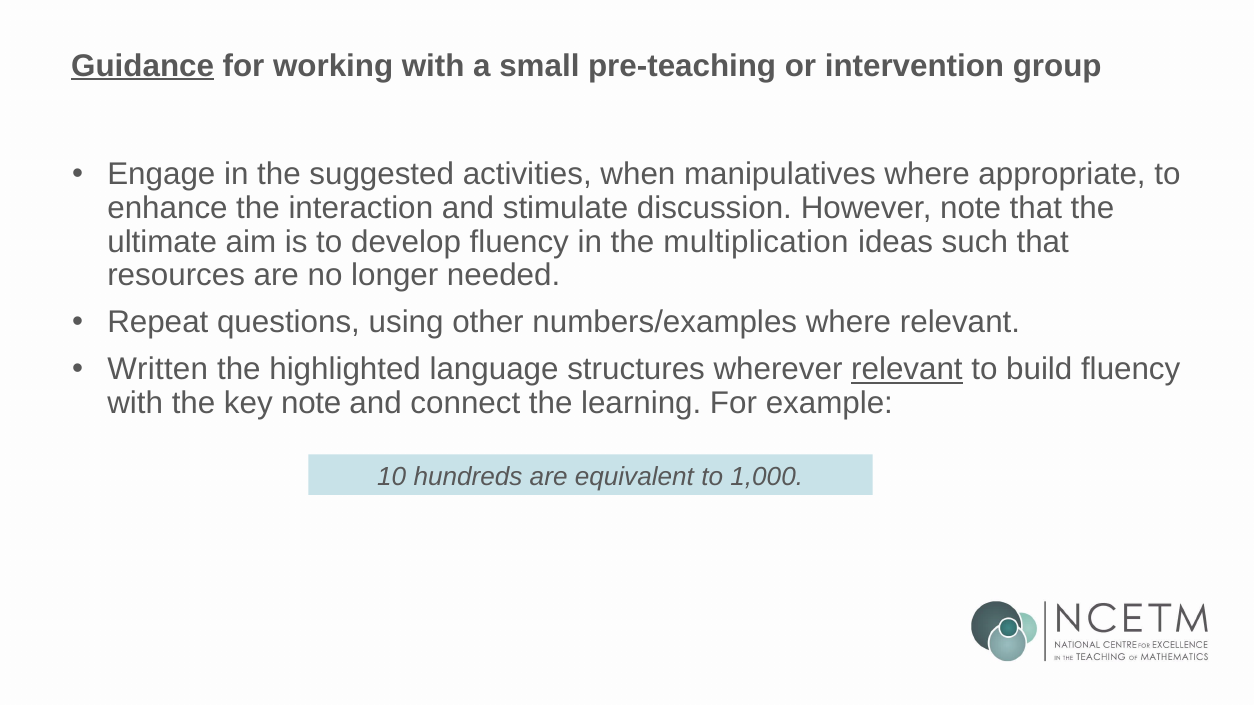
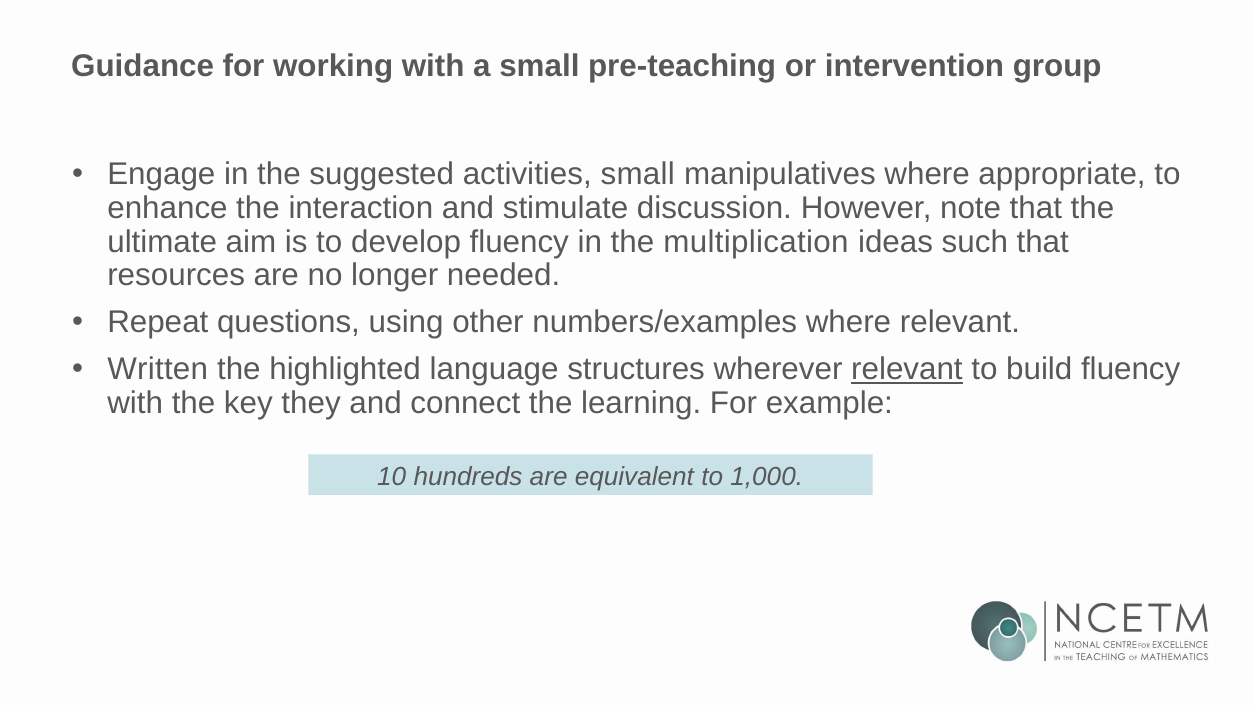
Guidance underline: present -> none
activities when: when -> small
key note: note -> they
